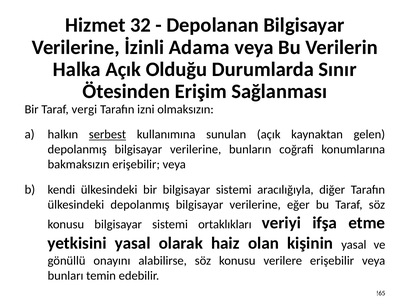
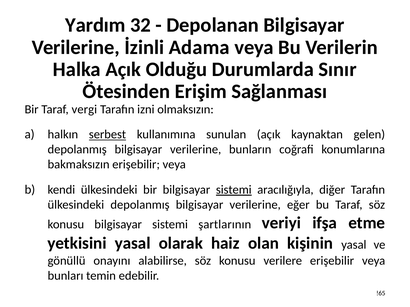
Hizmet: Hizmet -> Yardım
sistemi at (234, 190) underline: none -> present
ortaklıkları: ortaklıkları -> şartlarının
